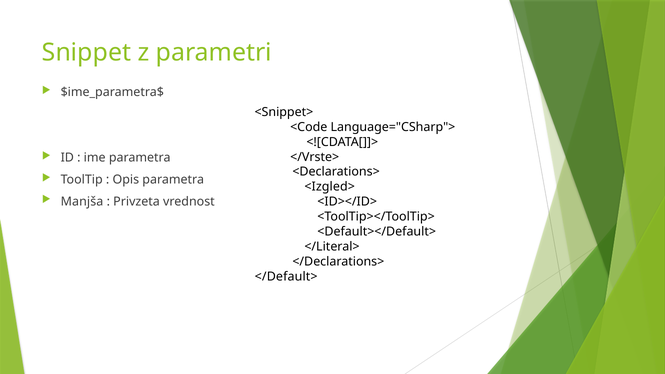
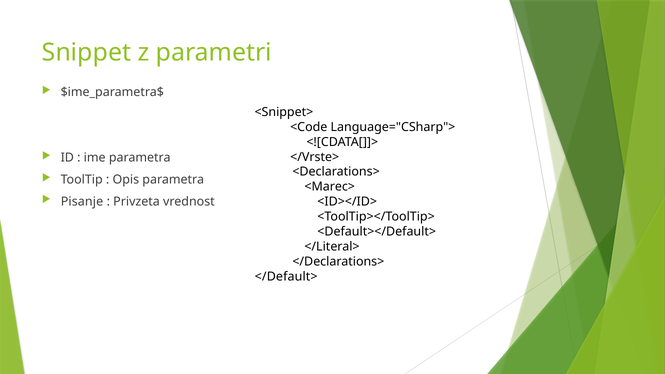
<Izgled>: <Izgled> -> <Marec>
Manjša: Manjša -> Pisanje
